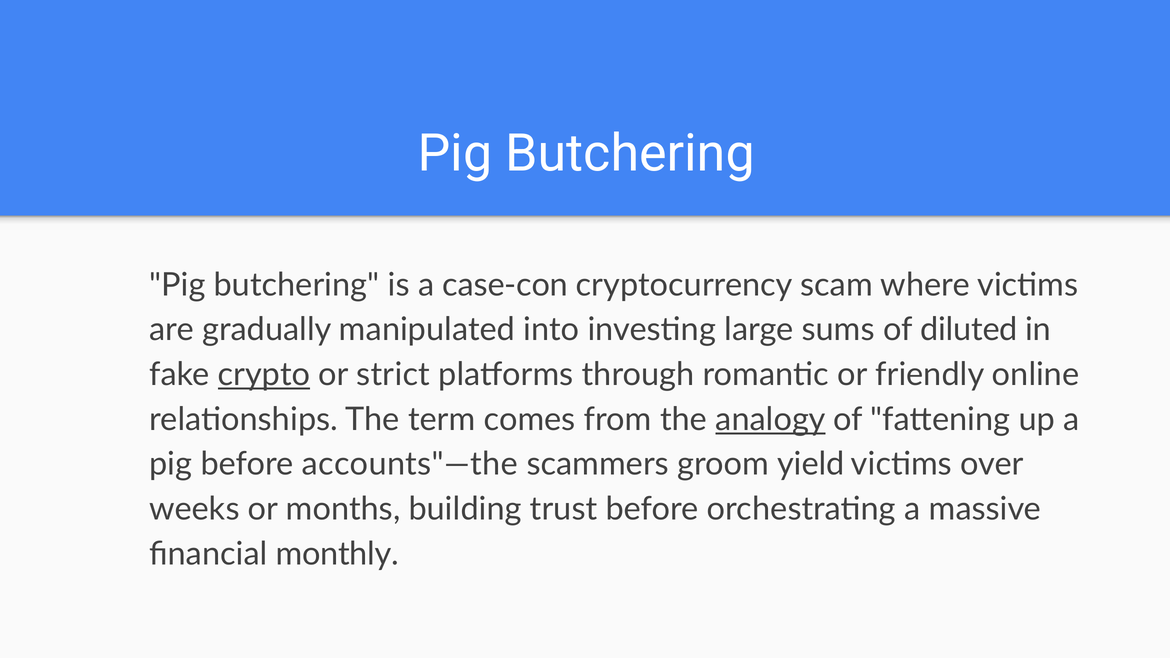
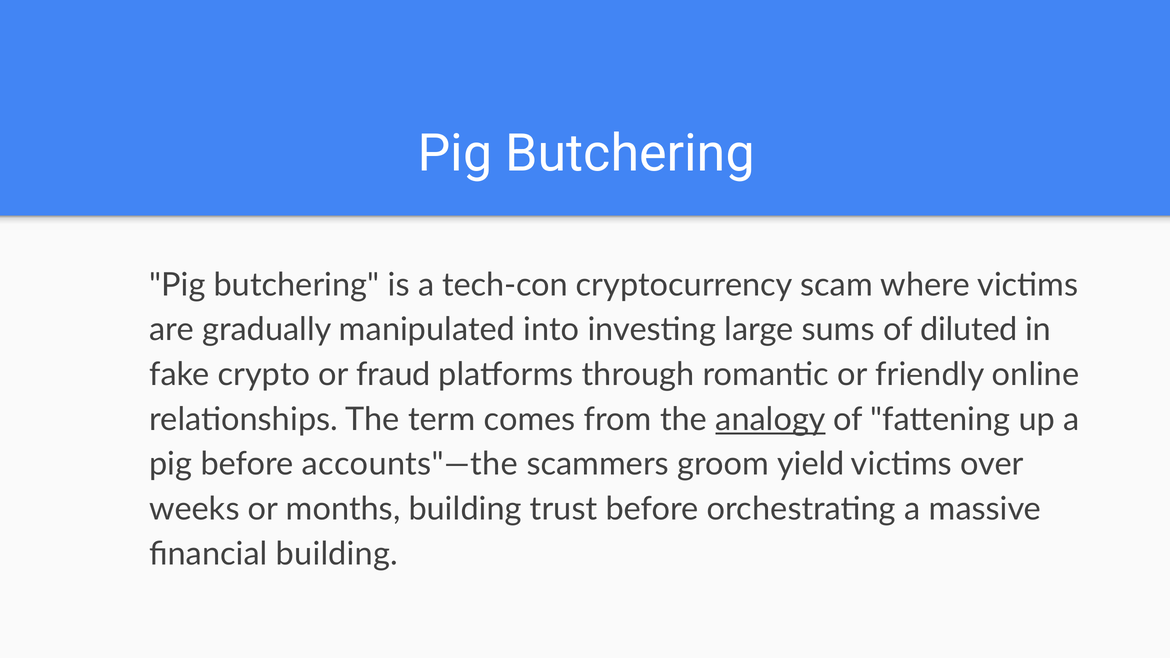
case-con: case-con -> tech-con
crypto underline: present -> none
strict: strict -> fraud
financial monthly: monthly -> building
